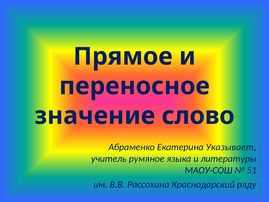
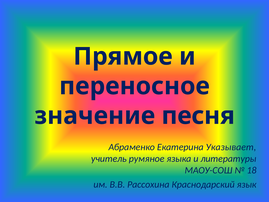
слово: слово -> песня
51: 51 -> 18
ряду: ряду -> язык
